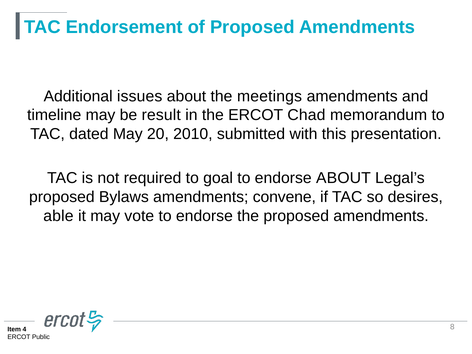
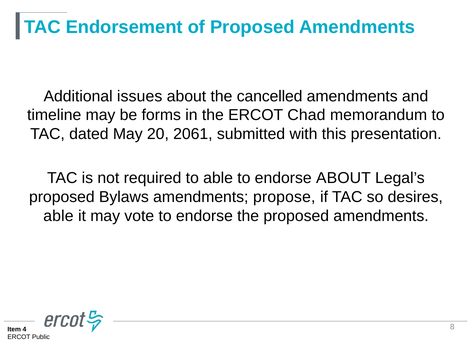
meetings: meetings -> cancelled
result: result -> forms
2010: 2010 -> 2061
to goal: goal -> able
convene: convene -> propose
